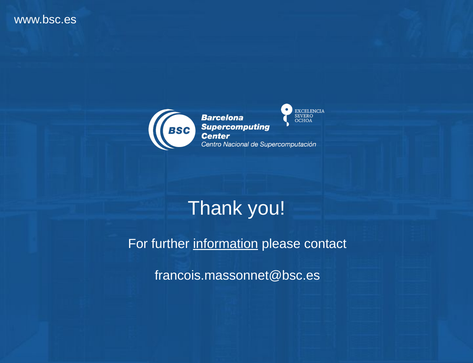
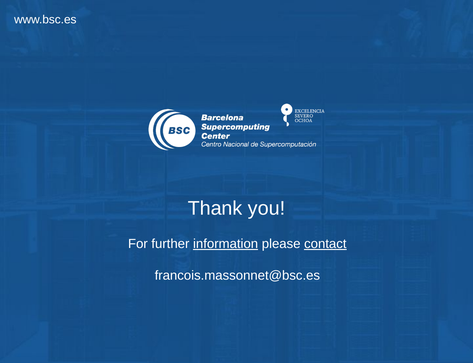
contact underline: none -> present
